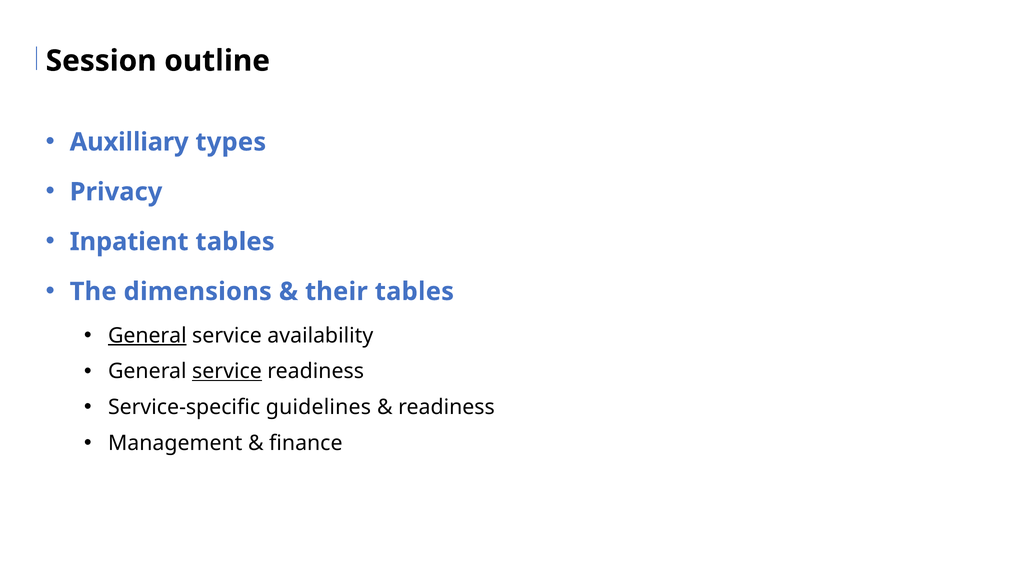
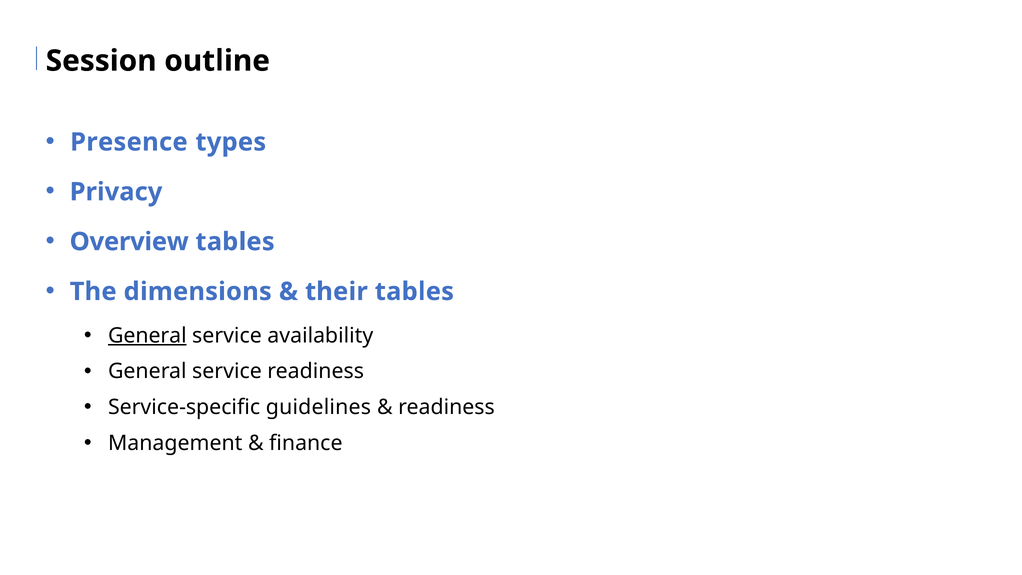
Auxilliary: Auxilliary -> Presence
Inpatient: Inpatient -> Overview
service at (227, 371) underline: present -> none
